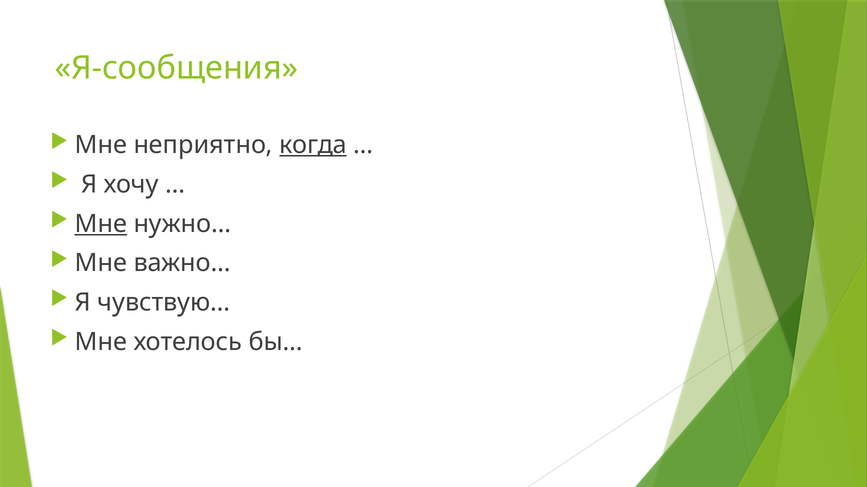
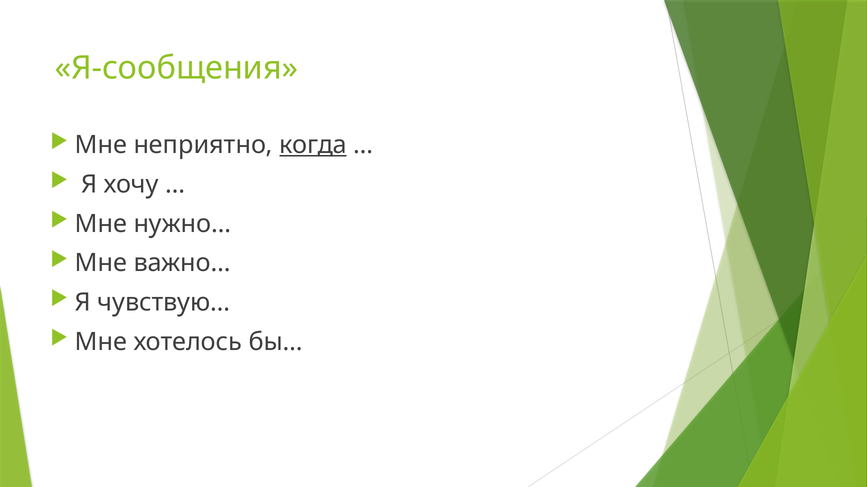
Мне at (101, 224) underline: present -> none
